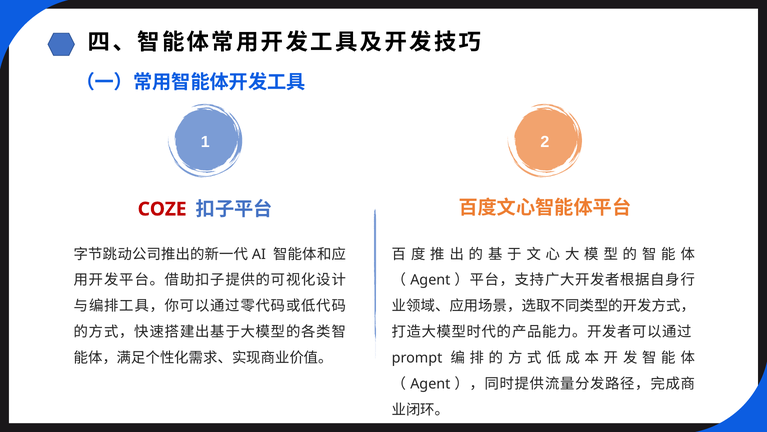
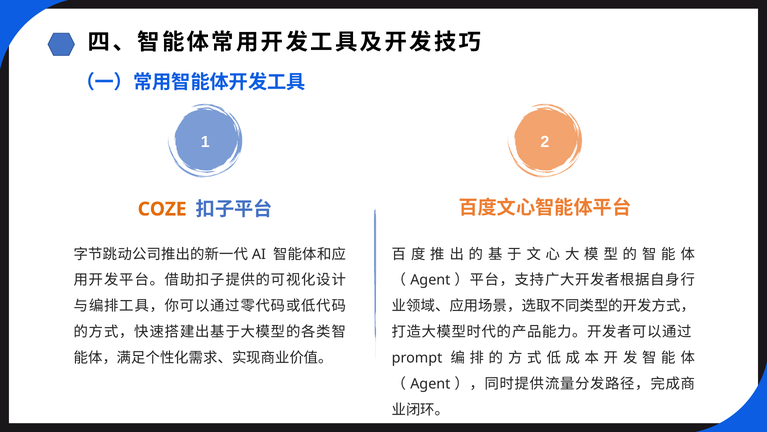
COZE colour: red -> orange
